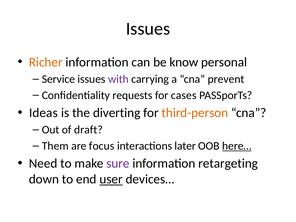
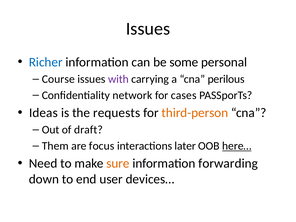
Richer colour: orange -> blue
know: know -> some
Service: Service -> Course
prevent: prevent -> perilous
requests: requests -> network
diverting: diverting -> requests
sure colour: purple -> orange
retargeting: retargeting -> forwarding
user underline: present -> none
